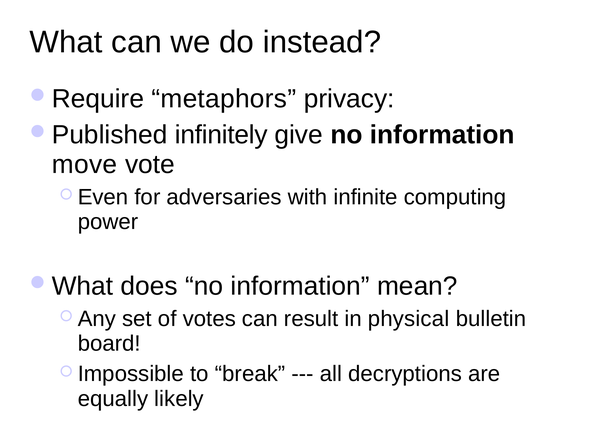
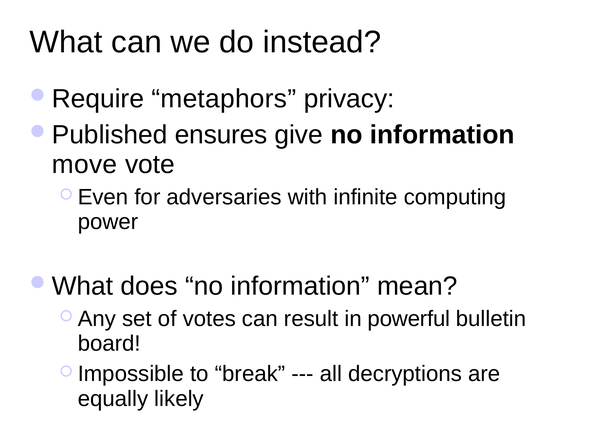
infinitely: infinitely -> ensures
physical: physical -> powerful
